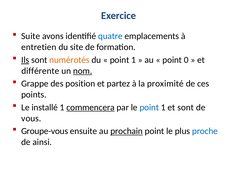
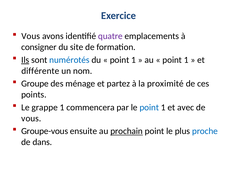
Suite at (31, 36): Suite -> Vous
quatre colour: blue -> purple
entretien: entretien -> consigner
numérotés colour: orange -> blue
0 at (186, 60): 0 -> 1
nom underline: present -> none
Grappe: Grappe -> Groupe
position: position -> ménage
installé: installé -> grappe
commencera underline: present -> none
et sont: sont -> avec
ainsi: ainsi -> dans
